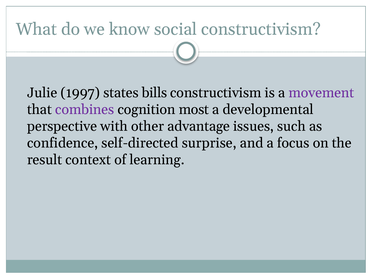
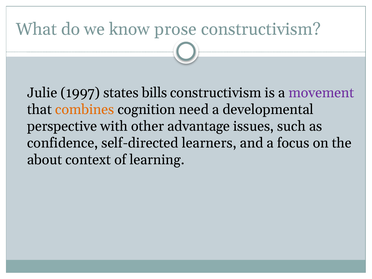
social: social -> prose
combines colour: purple -> orange
most: most -> need
surprise: surprise -> learners
result: result -> about
